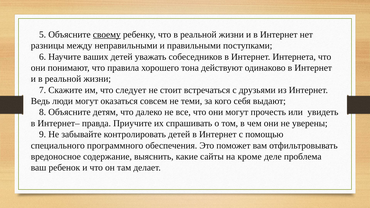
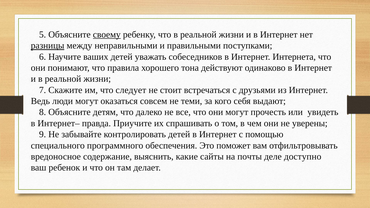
разницы underline: none -> present
кроме: кроме -> почты
проблема: проблема -> доступно
